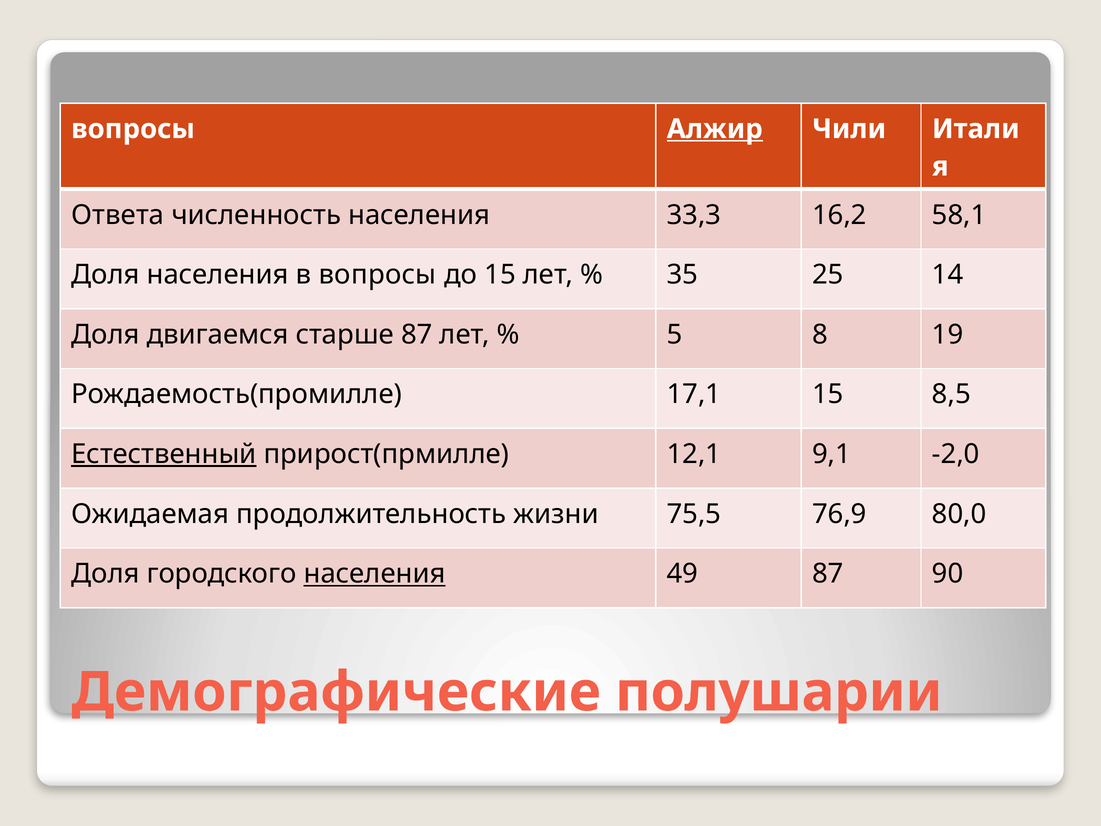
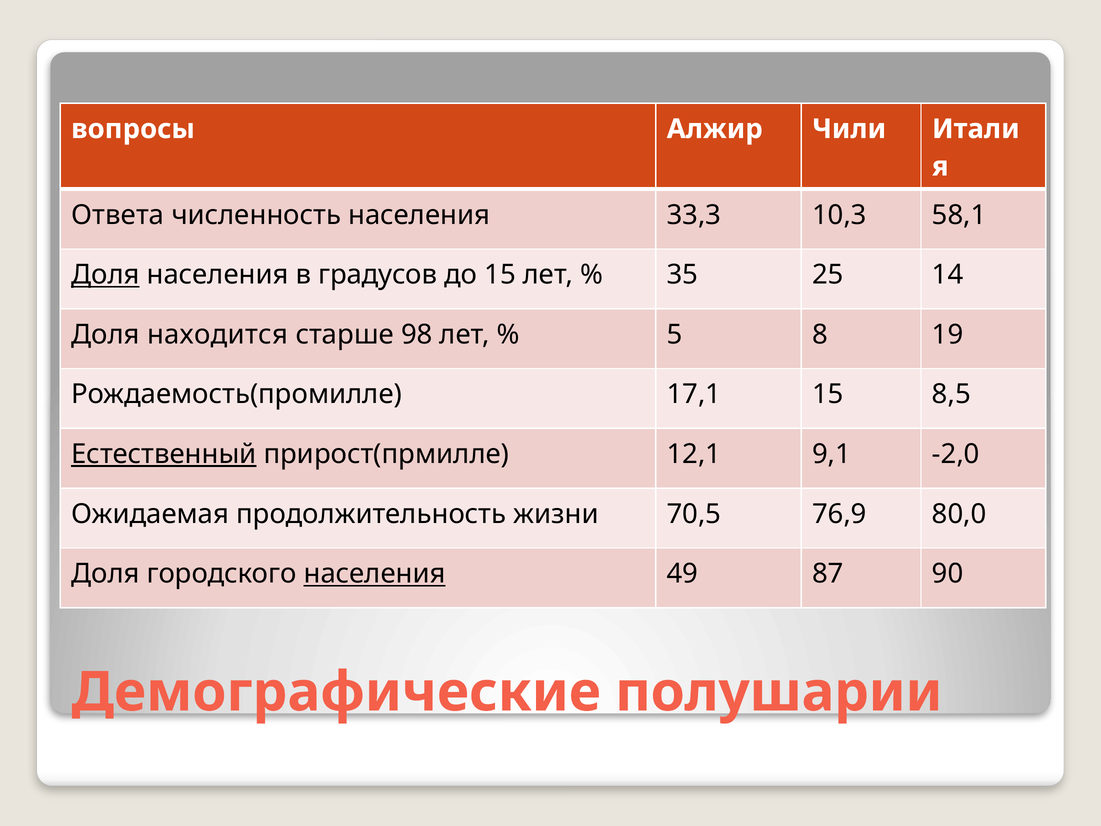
Алжир underline: present -> none
16,2: 16,2 -> 10,3
Доля at (105, 275) underline: none -> present
в вопросы: вопросы -> градусов
двигаемся: двигаемся -> находится
старше 87: 87 -> 98
75,5: 75,5 -> 70,5
